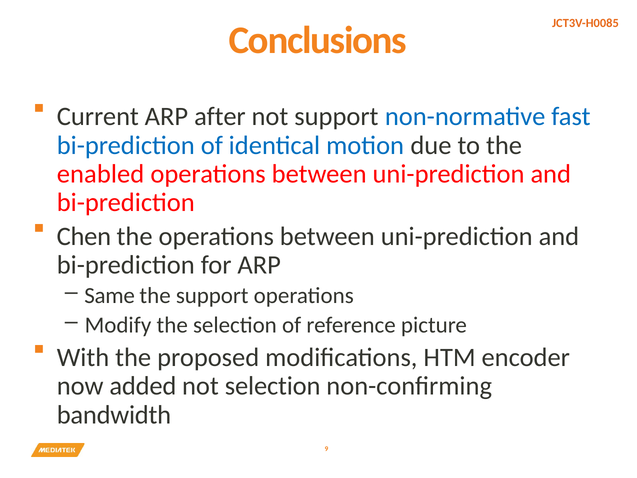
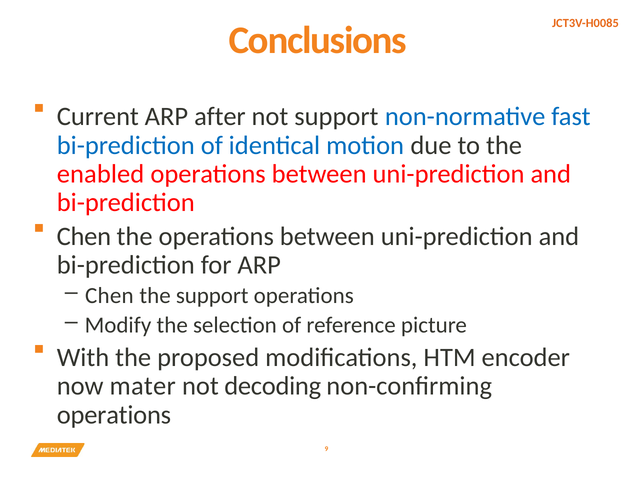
Same at (110, 296): Same -> Chen
added: added -> mater
not selection: selection -> decoding
bandwidth at (114, 415): bandwidth -> operations
